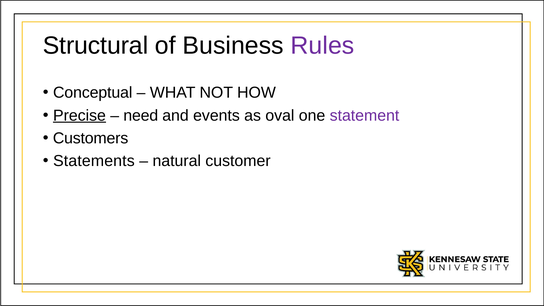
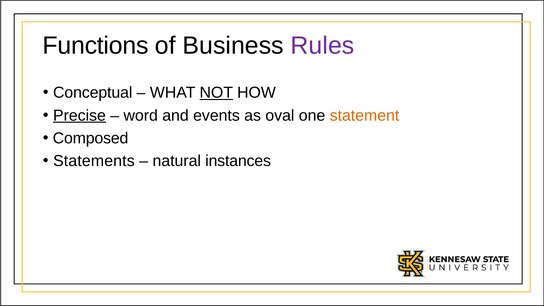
Structural: Structural -> Functions
NOT underline: none -> present
need: need -> word
statement colour: purple -> orange
Customers: Customers -> Composed
customer: customer -> instances
